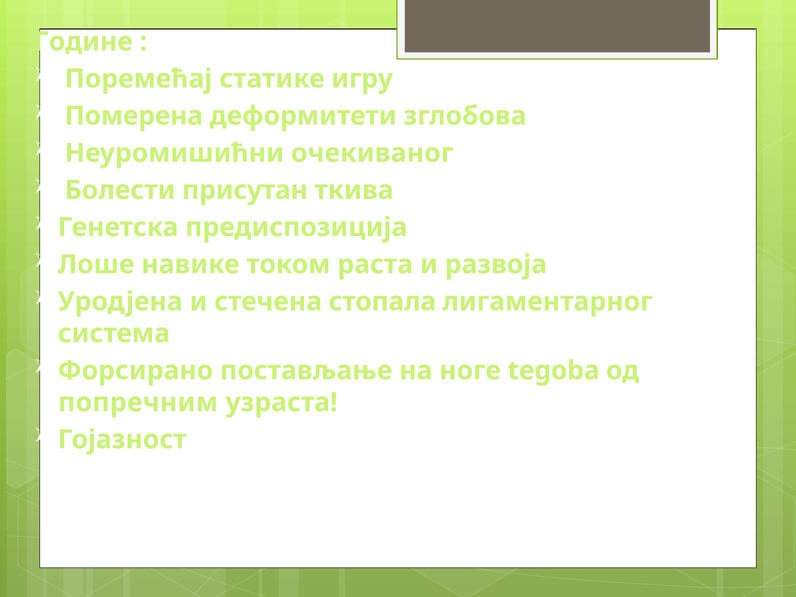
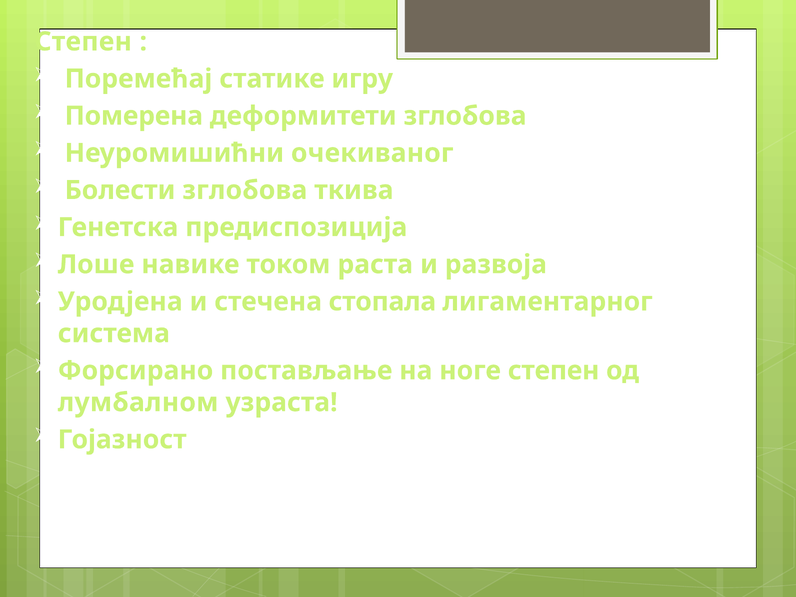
Године at (83, 42): Године -> Степен
Болести присутан: присутан -> зглобова
ноге tegoba: tegoba -> степен
попречним: попречним -> лумбалном
